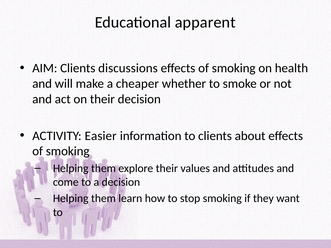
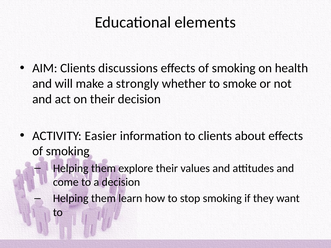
apparent: apparent -> elements
cheaper: cheaper -> strongly
